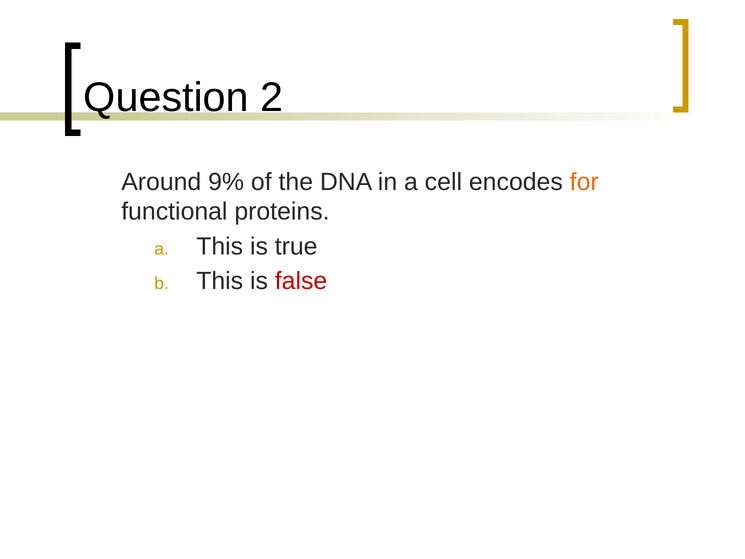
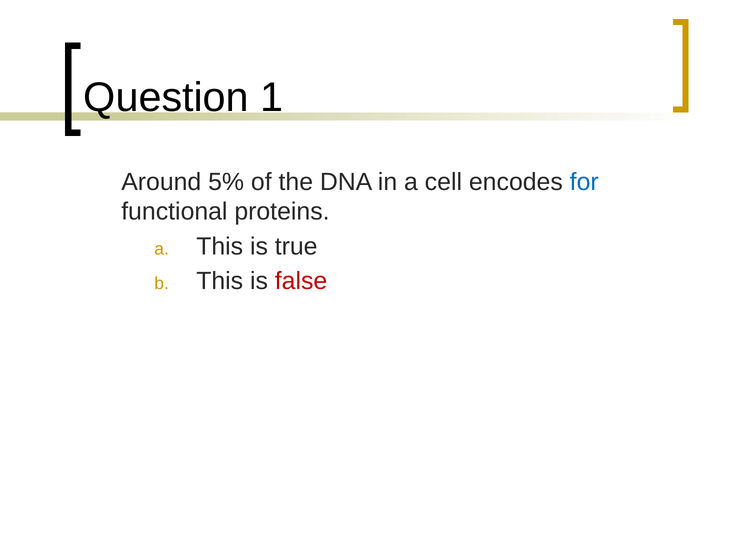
2: 2 -> 1
9%: 9% -> 5%
for colour: orange -> blue
